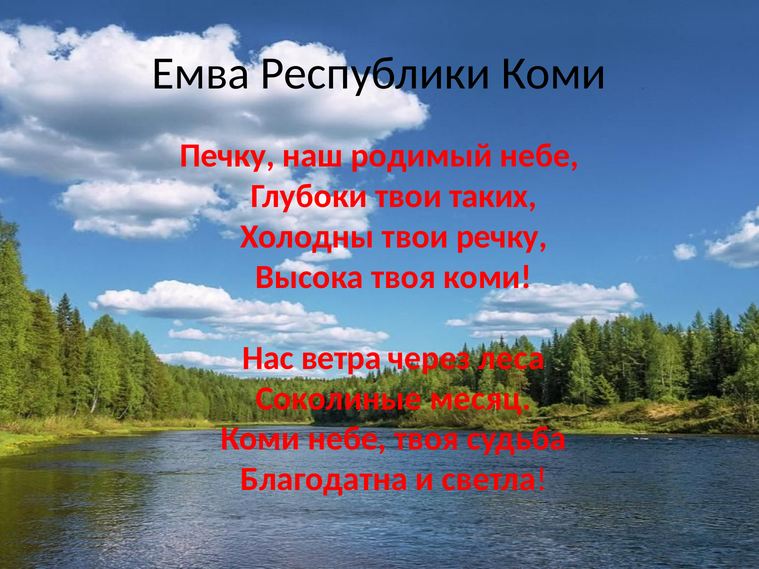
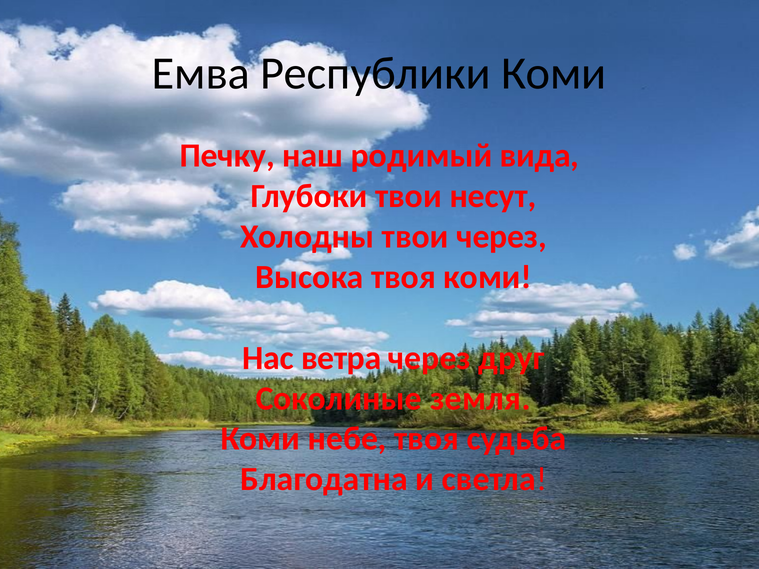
родимый небе: небе -> вида
таких: таких -> несут
твои речку: речку -> через
леса: леса -> друг
месяц: месяц -> земля
